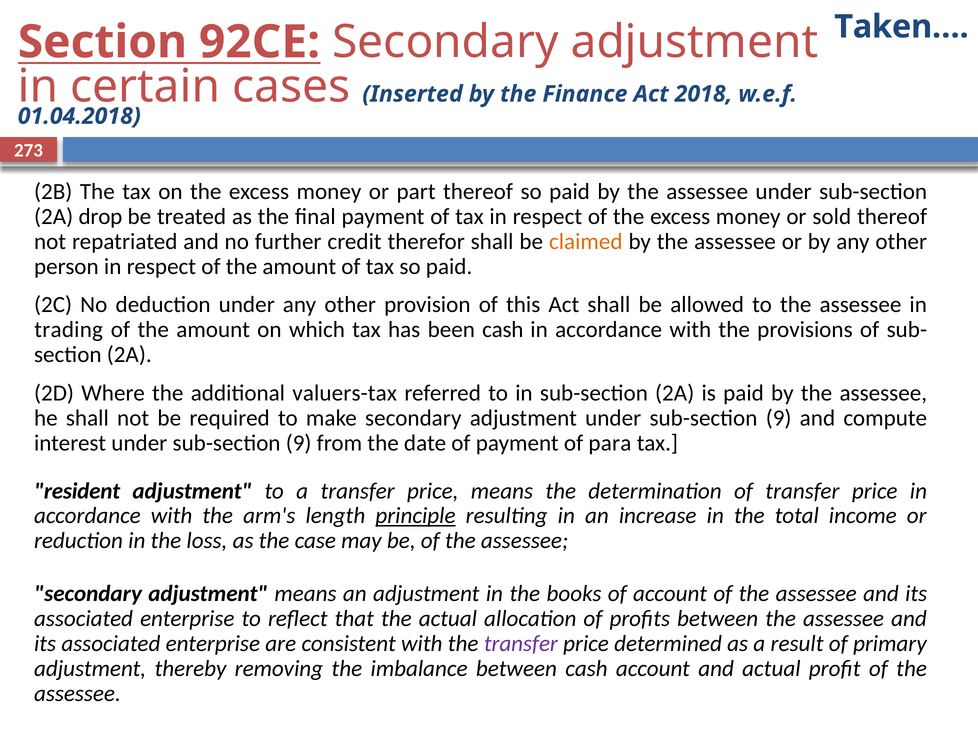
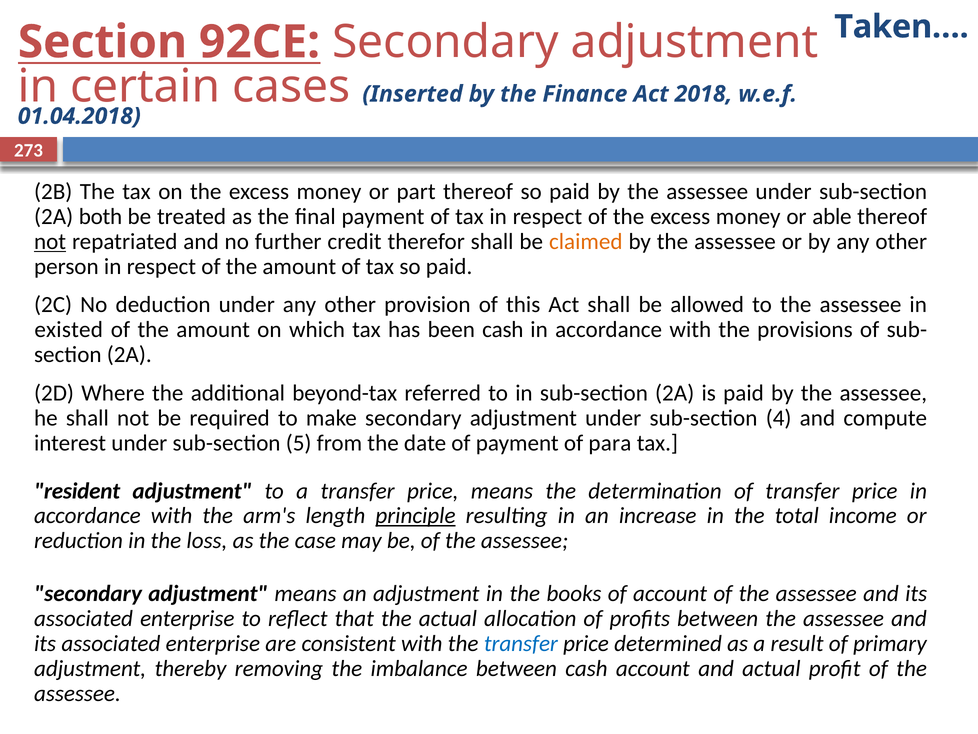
drop: drop -> both
sold: sold -> able
not at (50, 241) underline: none -> present
trading: trading -> existed
valuers-tax: valuers-tax -> beyond-tax
adjustment under sub-section 9: 9 -> 4
interest under sub-section 9: 9 -> 5
transfer at (521, 643) colour: purple -> blue
